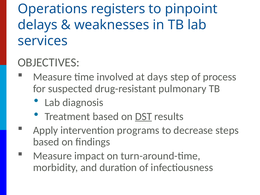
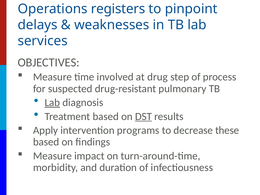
days: days -> drug
Lab at (52, 103) underline: none -> present
steps: steps -> these
